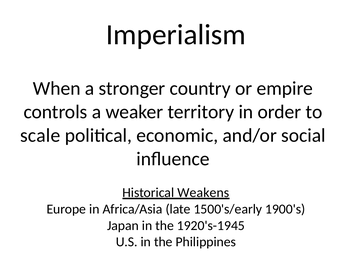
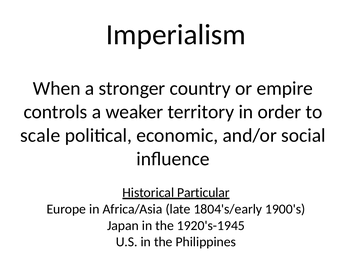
Weakens: Weakens -> Particular
1500's/early: 1500's/early -> 1804's/early
